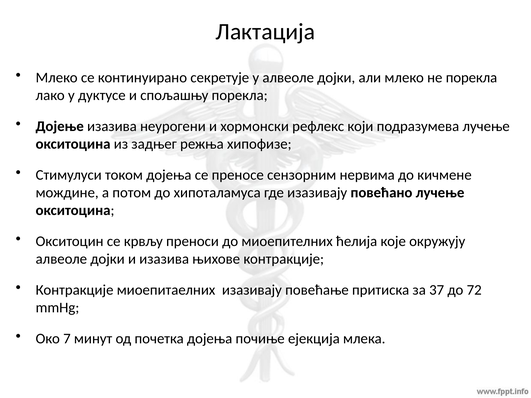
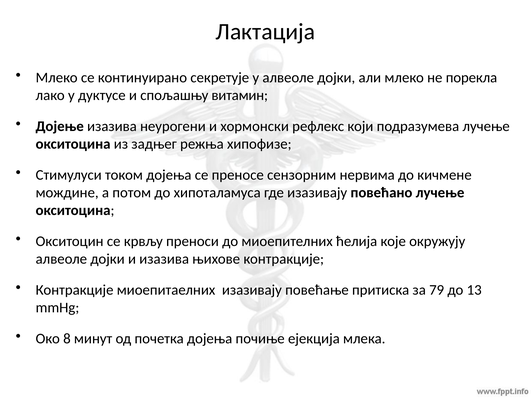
спољашњу порекла: порекла -> витамин
37: 37 -> 79
72: 72 -> 13
7: 7 -> 8
